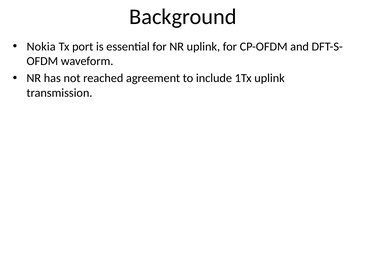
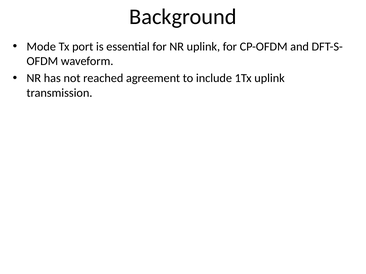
Nokia: Nokia -> Mode
